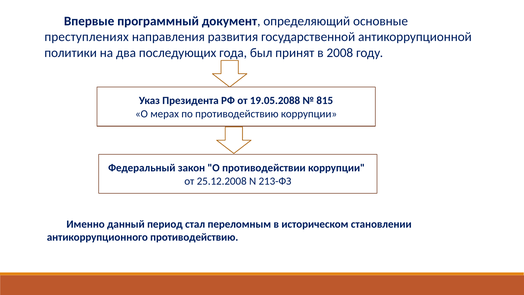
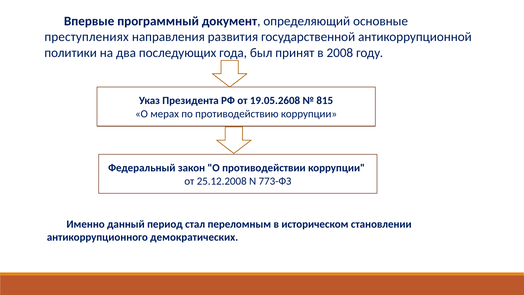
19.05.2088: 19.05.2088 -> 19.05.2608
213-ФЗ: 213-ФЗ -> 773-ФЗ
антикоррупционного противодействию: противодействию -> демократических
